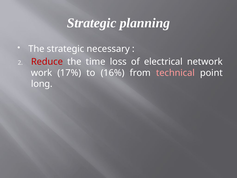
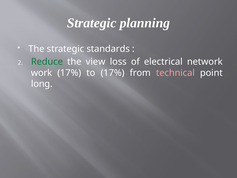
necessary: necessary -> standards
Reduce colour: red -> green
time: time -> view
to 16%: 16% -> 17%
